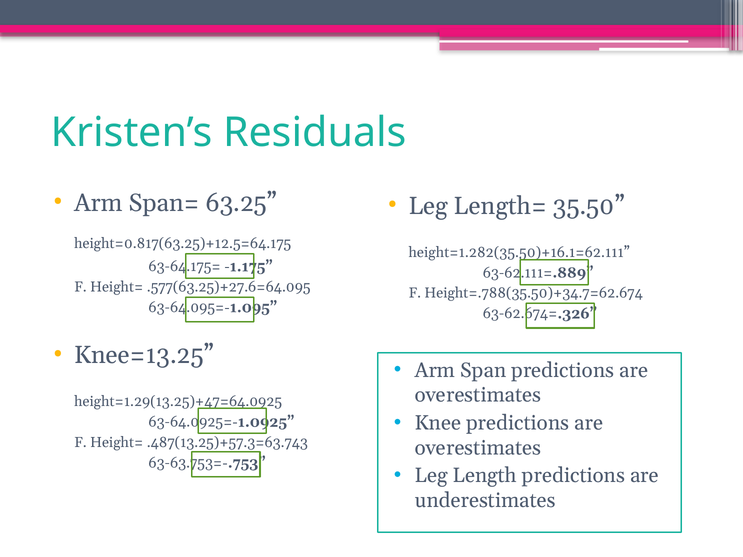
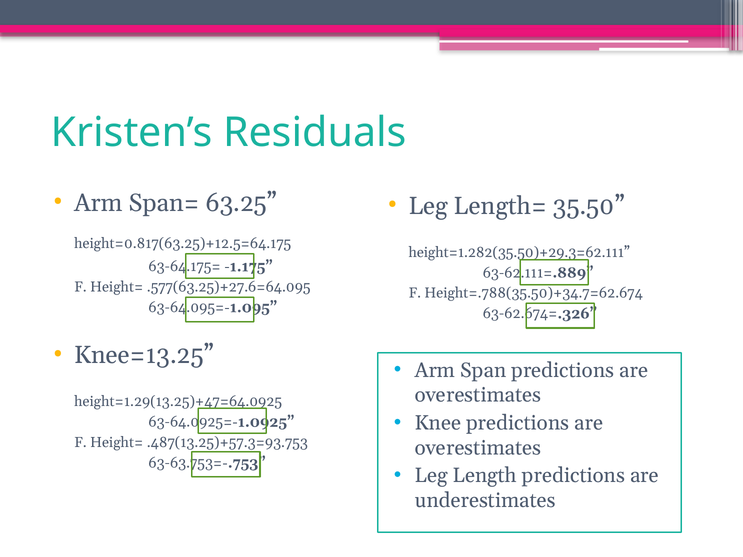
height=1.282(35.50)+16.1=62.111: height=1.282(35.50)+16.1=62.111 -> height=1.282(35.50)+29.3=62.111
.487(13.25)+57.3=63.743: .487(13.25)+57.3=63.743 -> .487(13.25)+57.3=93.753
